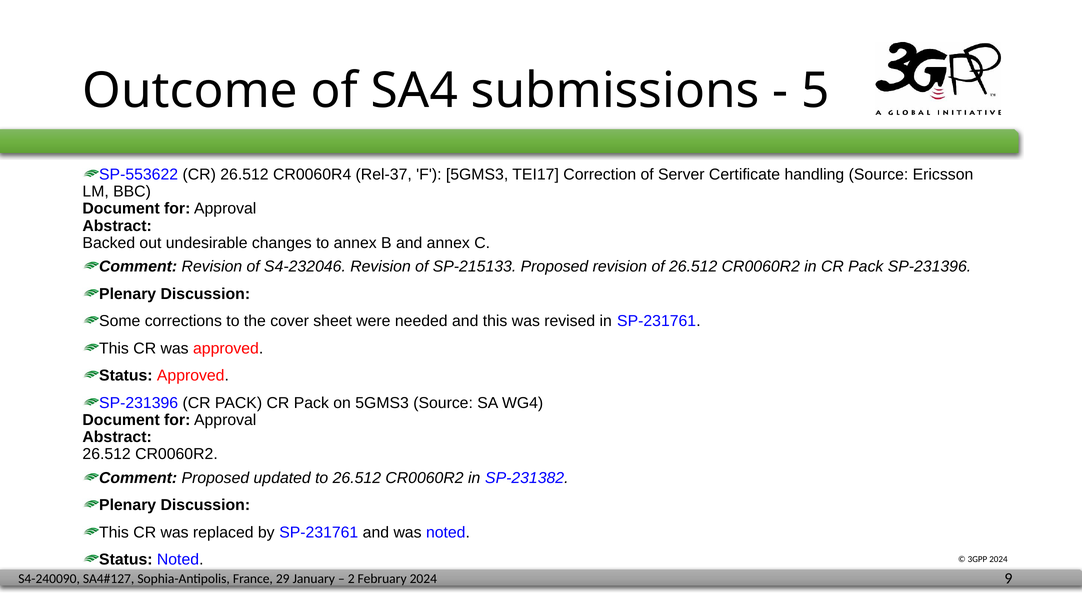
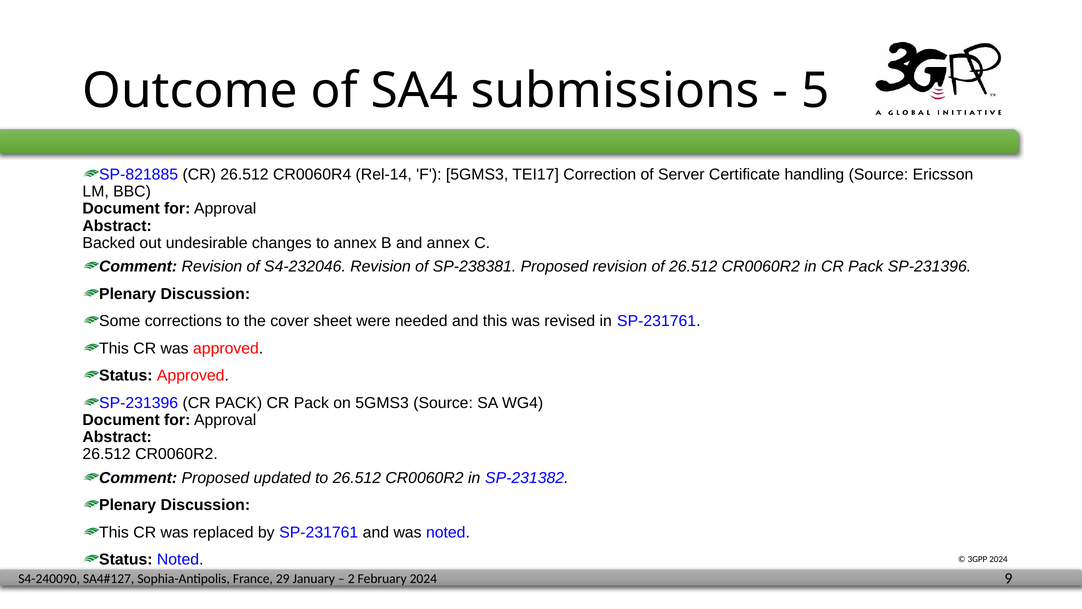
SP-553622: SP-553622 -> SP-821885
Rel-37: Rel-37 -> Rel-14
SP-215133: SP-215133 -> SP-238381
